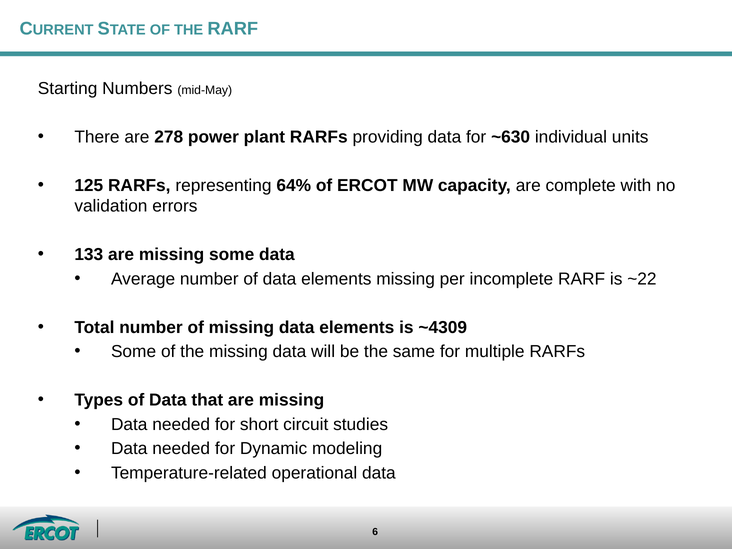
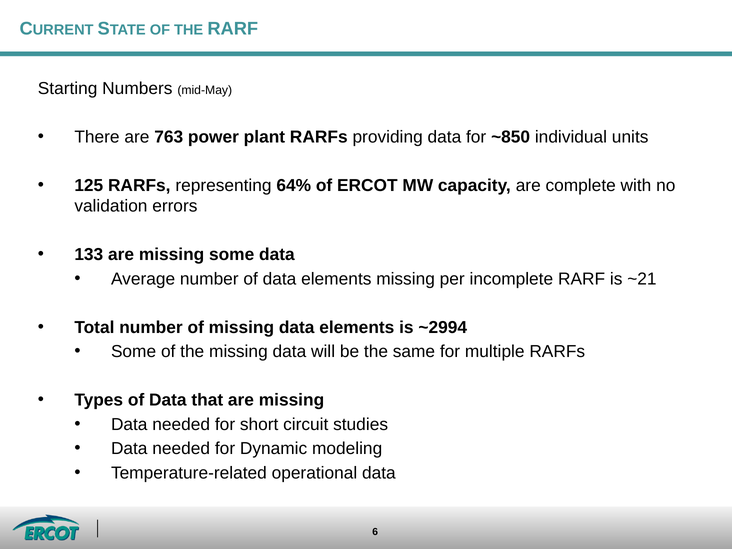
278: 278 -> 763
~630: ~630 -> ~850
~22: ~22 -> ~21
~4309: ~4309 -> ~2994
